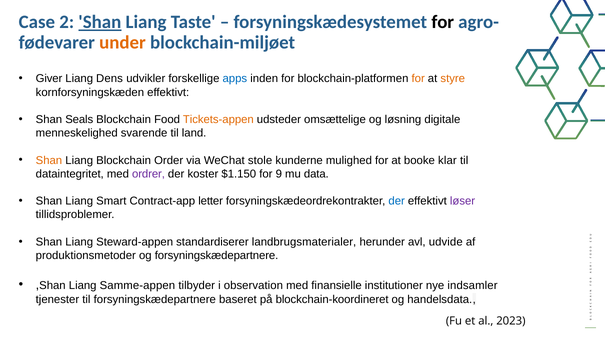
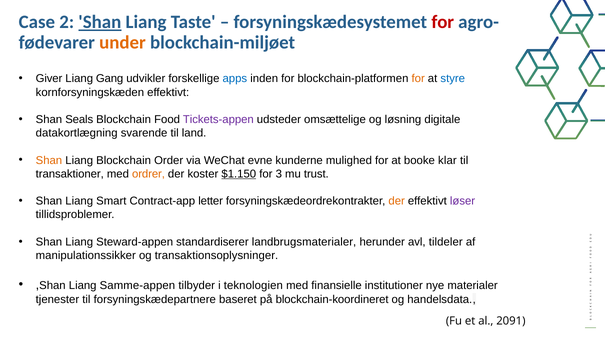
for at (443, 22) colour: black -> red
Dens: Dens -> Gang
styre colour: orange -> blue
Tickets-appen colour: orange -> purple
menneskelighed: menneskelighed -> datakortlægning
stole: stole -> evne
dataintegritet: dataintegritet -> transaktioner
ordrer colour: purple -> orange
$1.150 underline: none -> present
9: 9 -> 3
data: data -> trust
der at (397, 201) colour: blue -> orange
udvide: udvide -> tildeler
produktionsmetoder: produktionsmetoder -> manipulationssikker
og forsyningskædepartnere: forsyningskædepartnere -> transaktionsoplysninger
observation: observation -> teknologien
indsamler: indsamler -> materialer
2023: 2023 -> 2091
